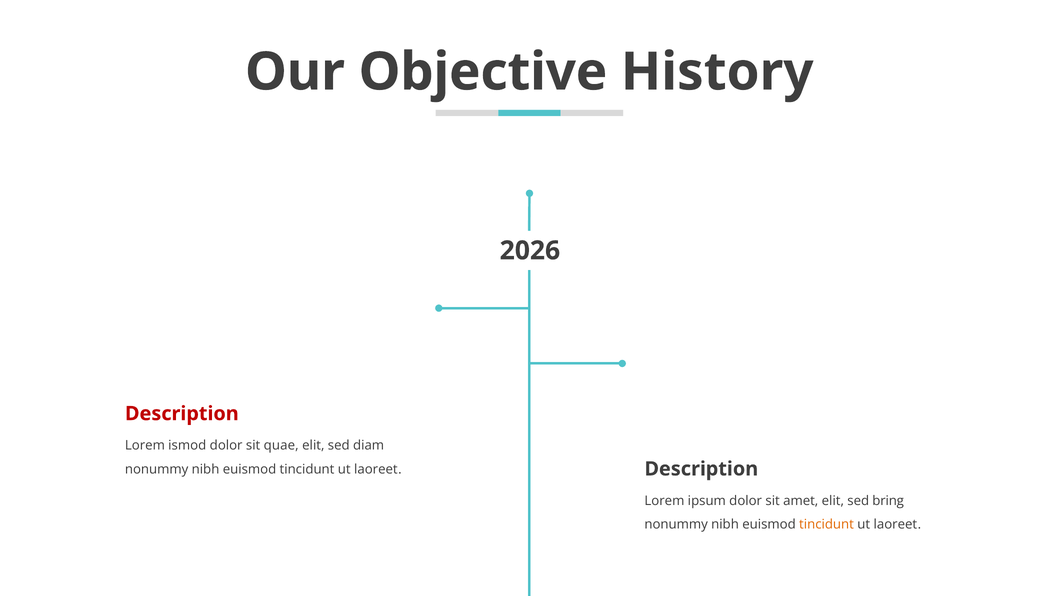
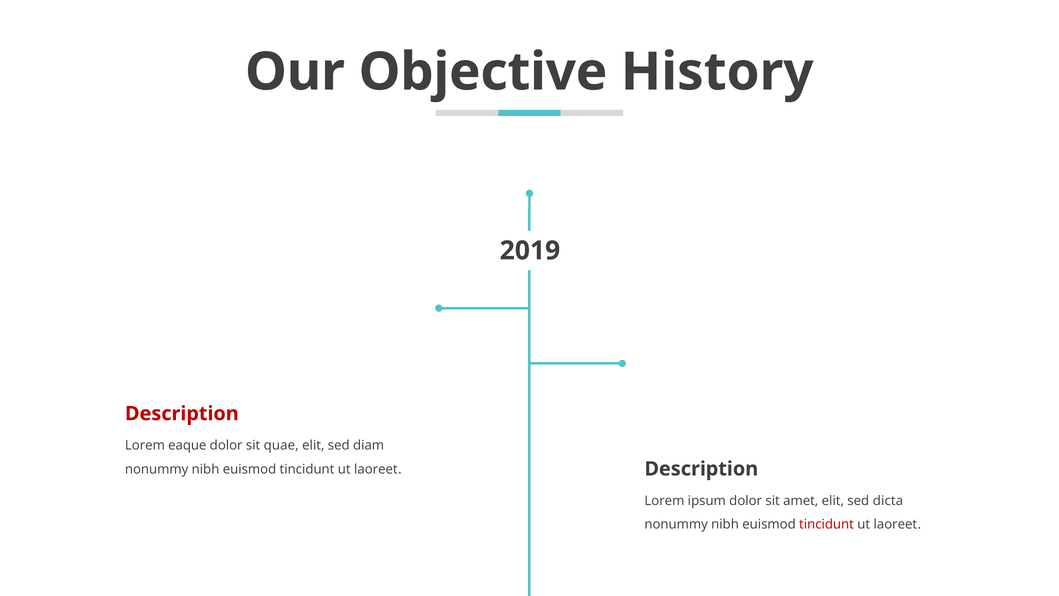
2026: 2026 -> 2019
ismod: ismod -> eaque
bring: bring -> dicta
tincidunt at (827, 524) colour: orange -> red
